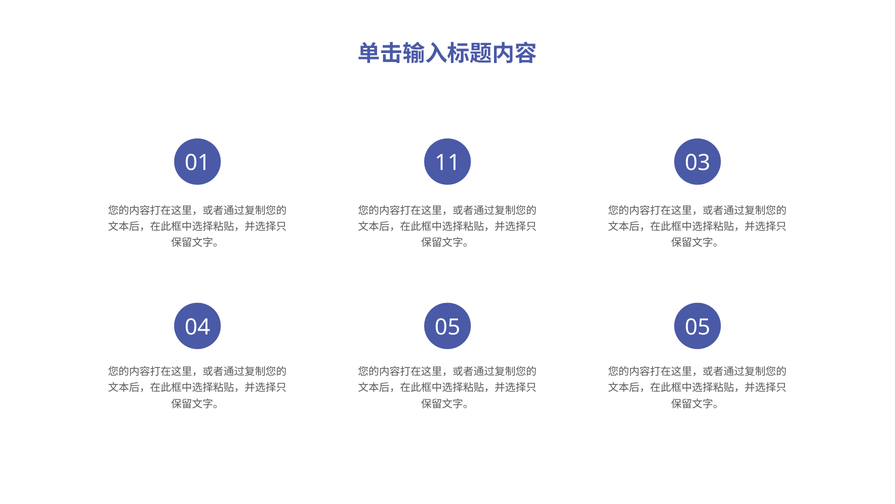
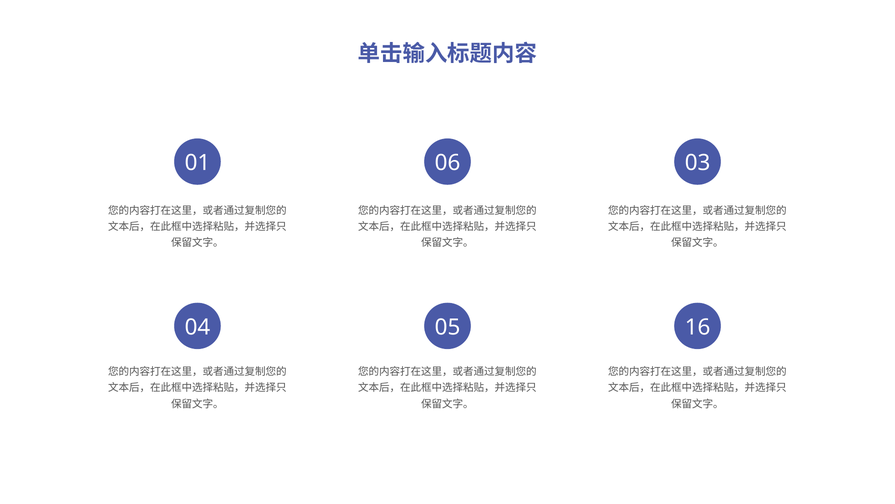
11: 11 -> 06
05 05: 05 -> 16
